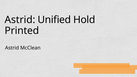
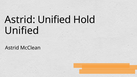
Printed at (22, 31): Printed -> Unified
